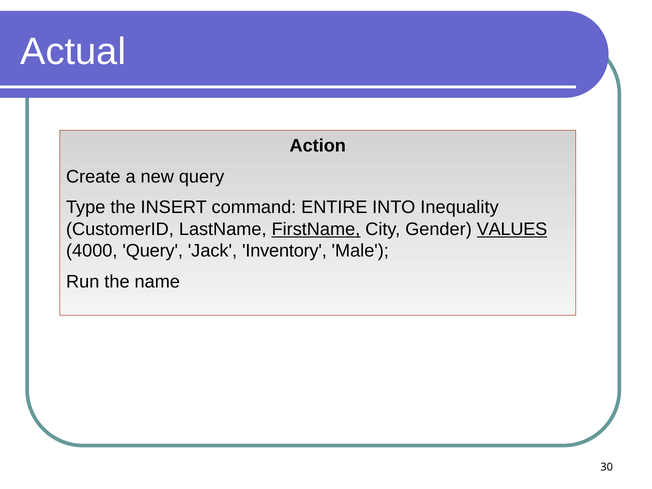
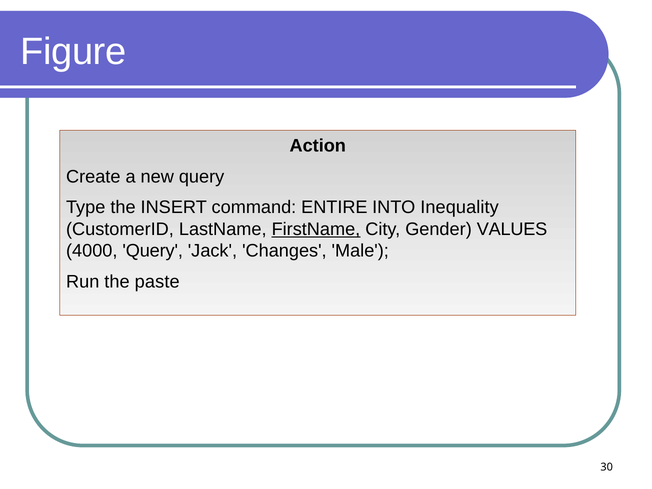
Actual: Actual -> Figure
VALUES underline: present -> none
Inventory: Inventory -> Changes
name: name -> paste
